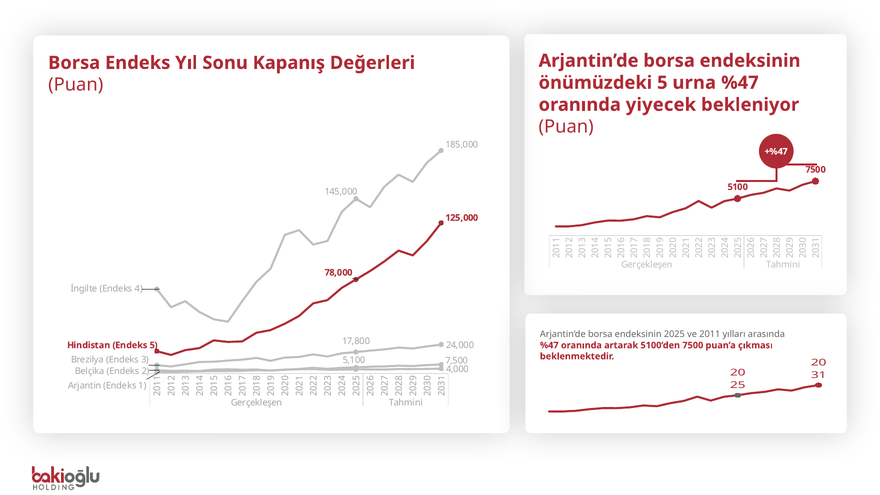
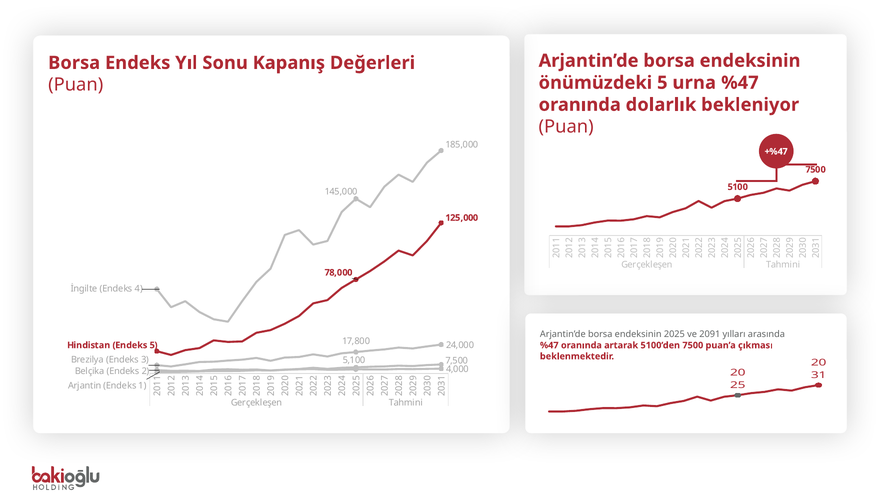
yiyecek: yiyecek -> dolarlık
2011: 2011 -> 2091
